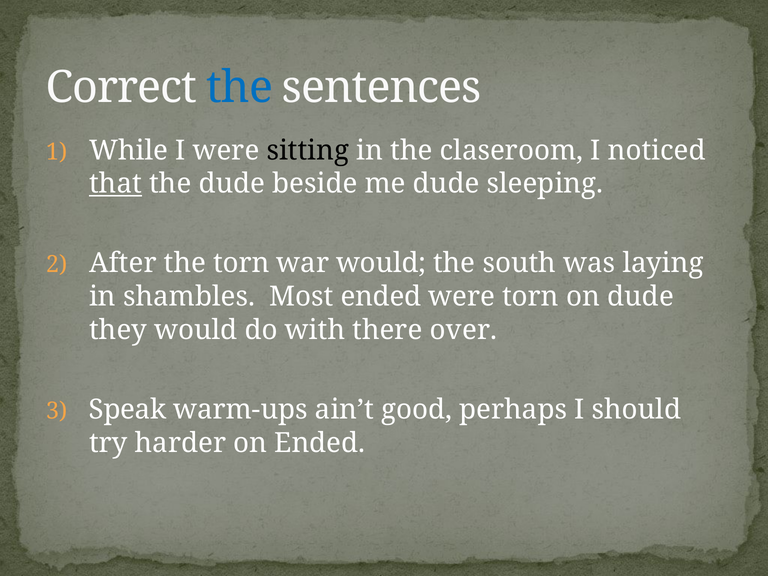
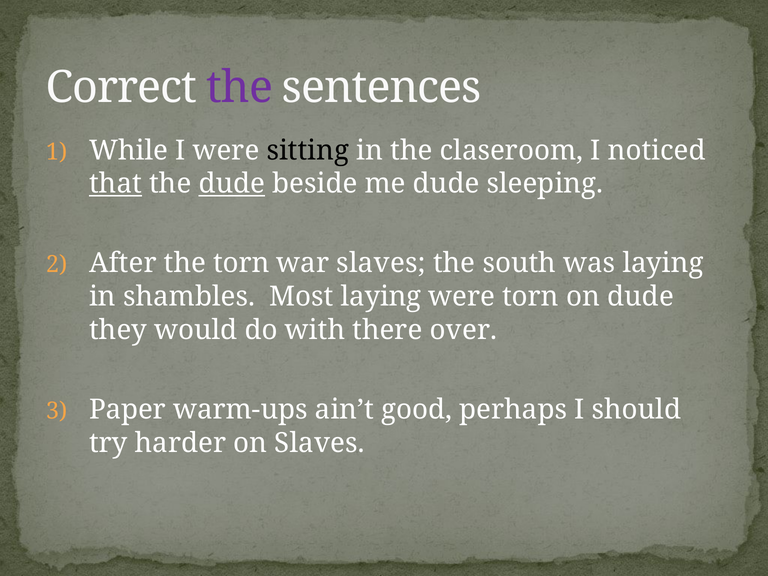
the at (240, 88) colour: blue -> purple
dude at (232, 184) underline: none -> present
war would: would -> slaves
Most ended: ended -> laying
Speak: Speak -> Paper
on Ended: Ended -> Slaves
